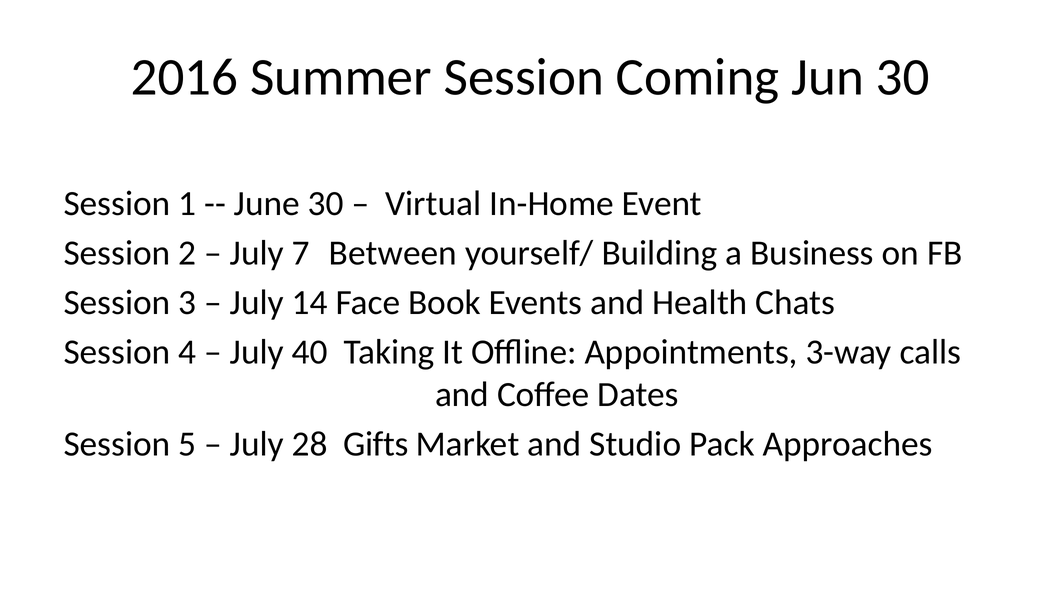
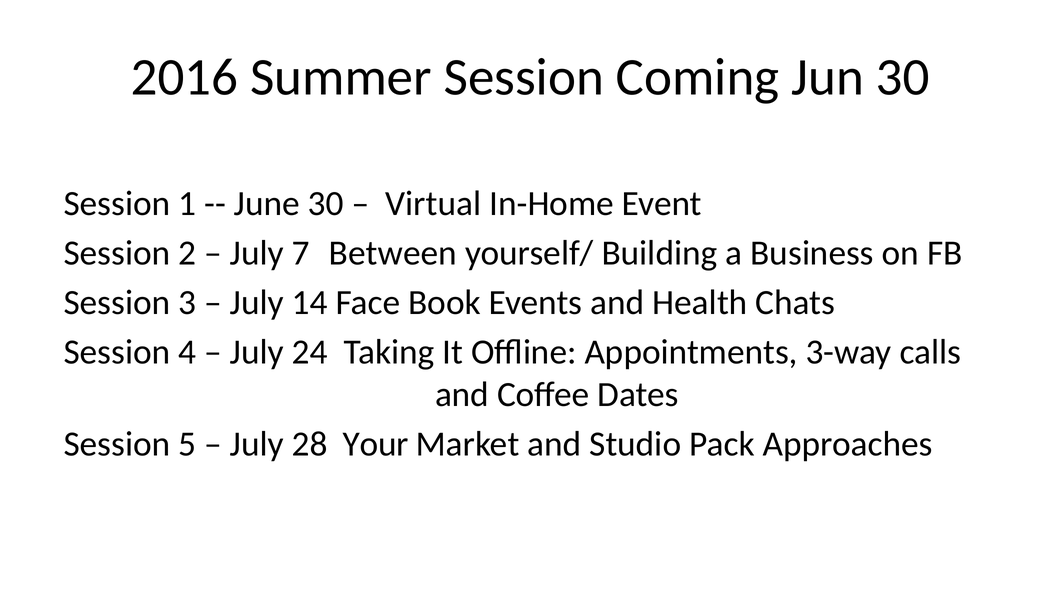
40: 40 -> 24
Gifts: Gifts -> Your
